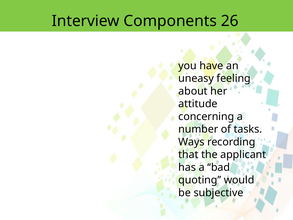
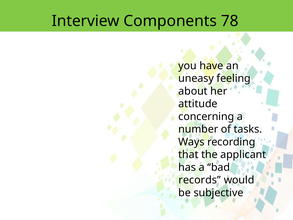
26: 26 -> 78
quoting: quoting -> records
